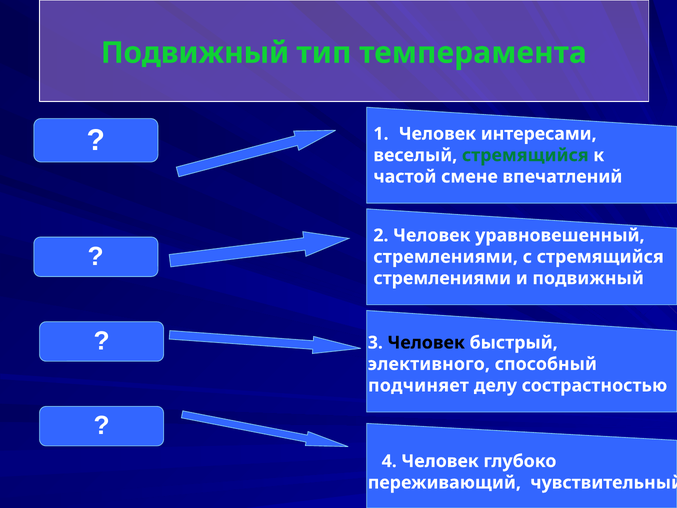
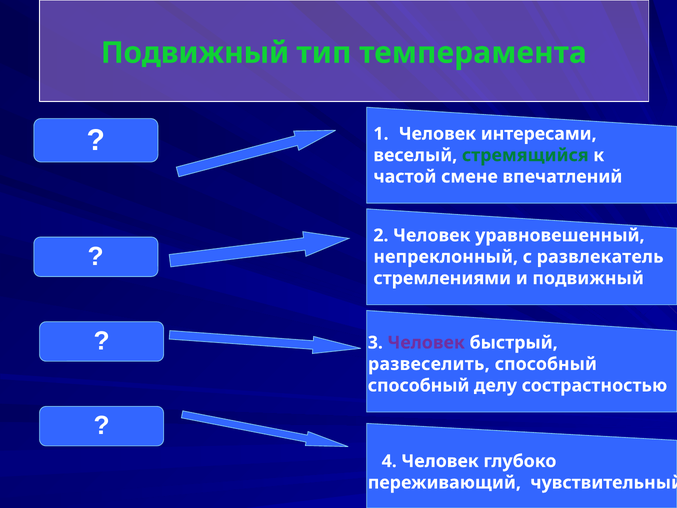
стремлениями at (446, 257): стремлениями -> непреклонный
с стремящийся: стремящийся -> развлекатель
Человек at (426, 342) colour: black -> purple
элективного: элективного -> развеселить
подчиняет at (418, 385): подчиняет -> способный
